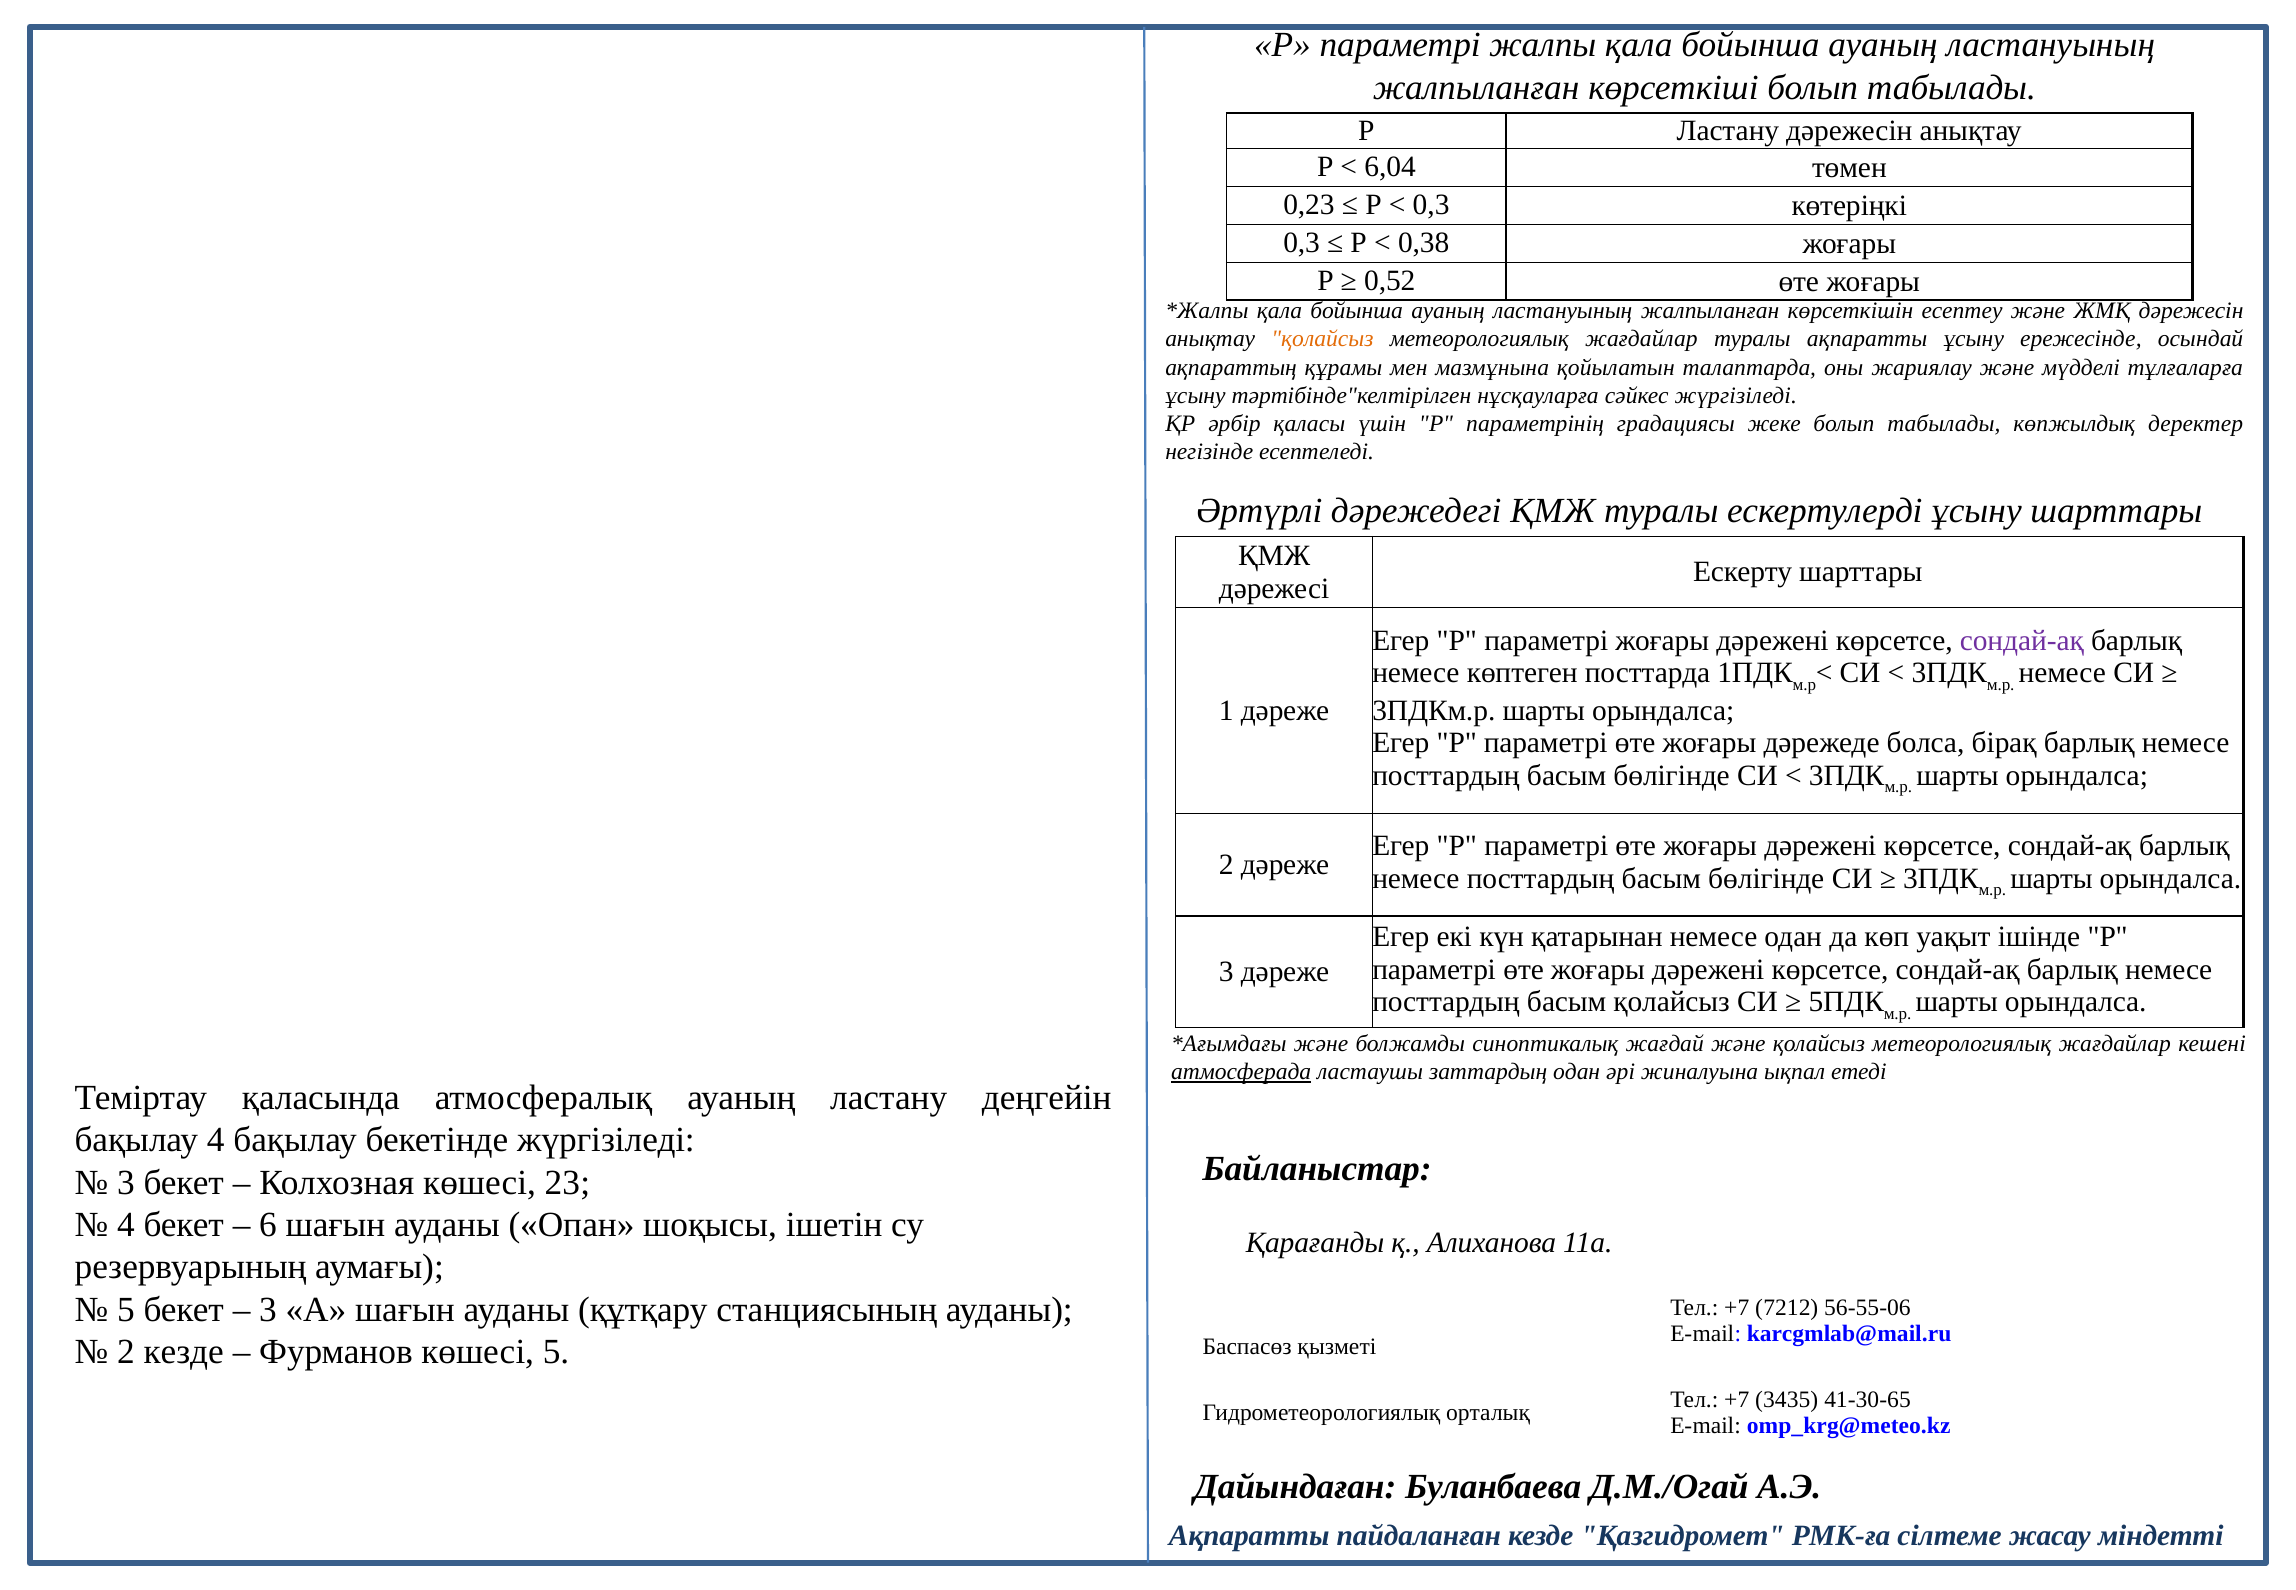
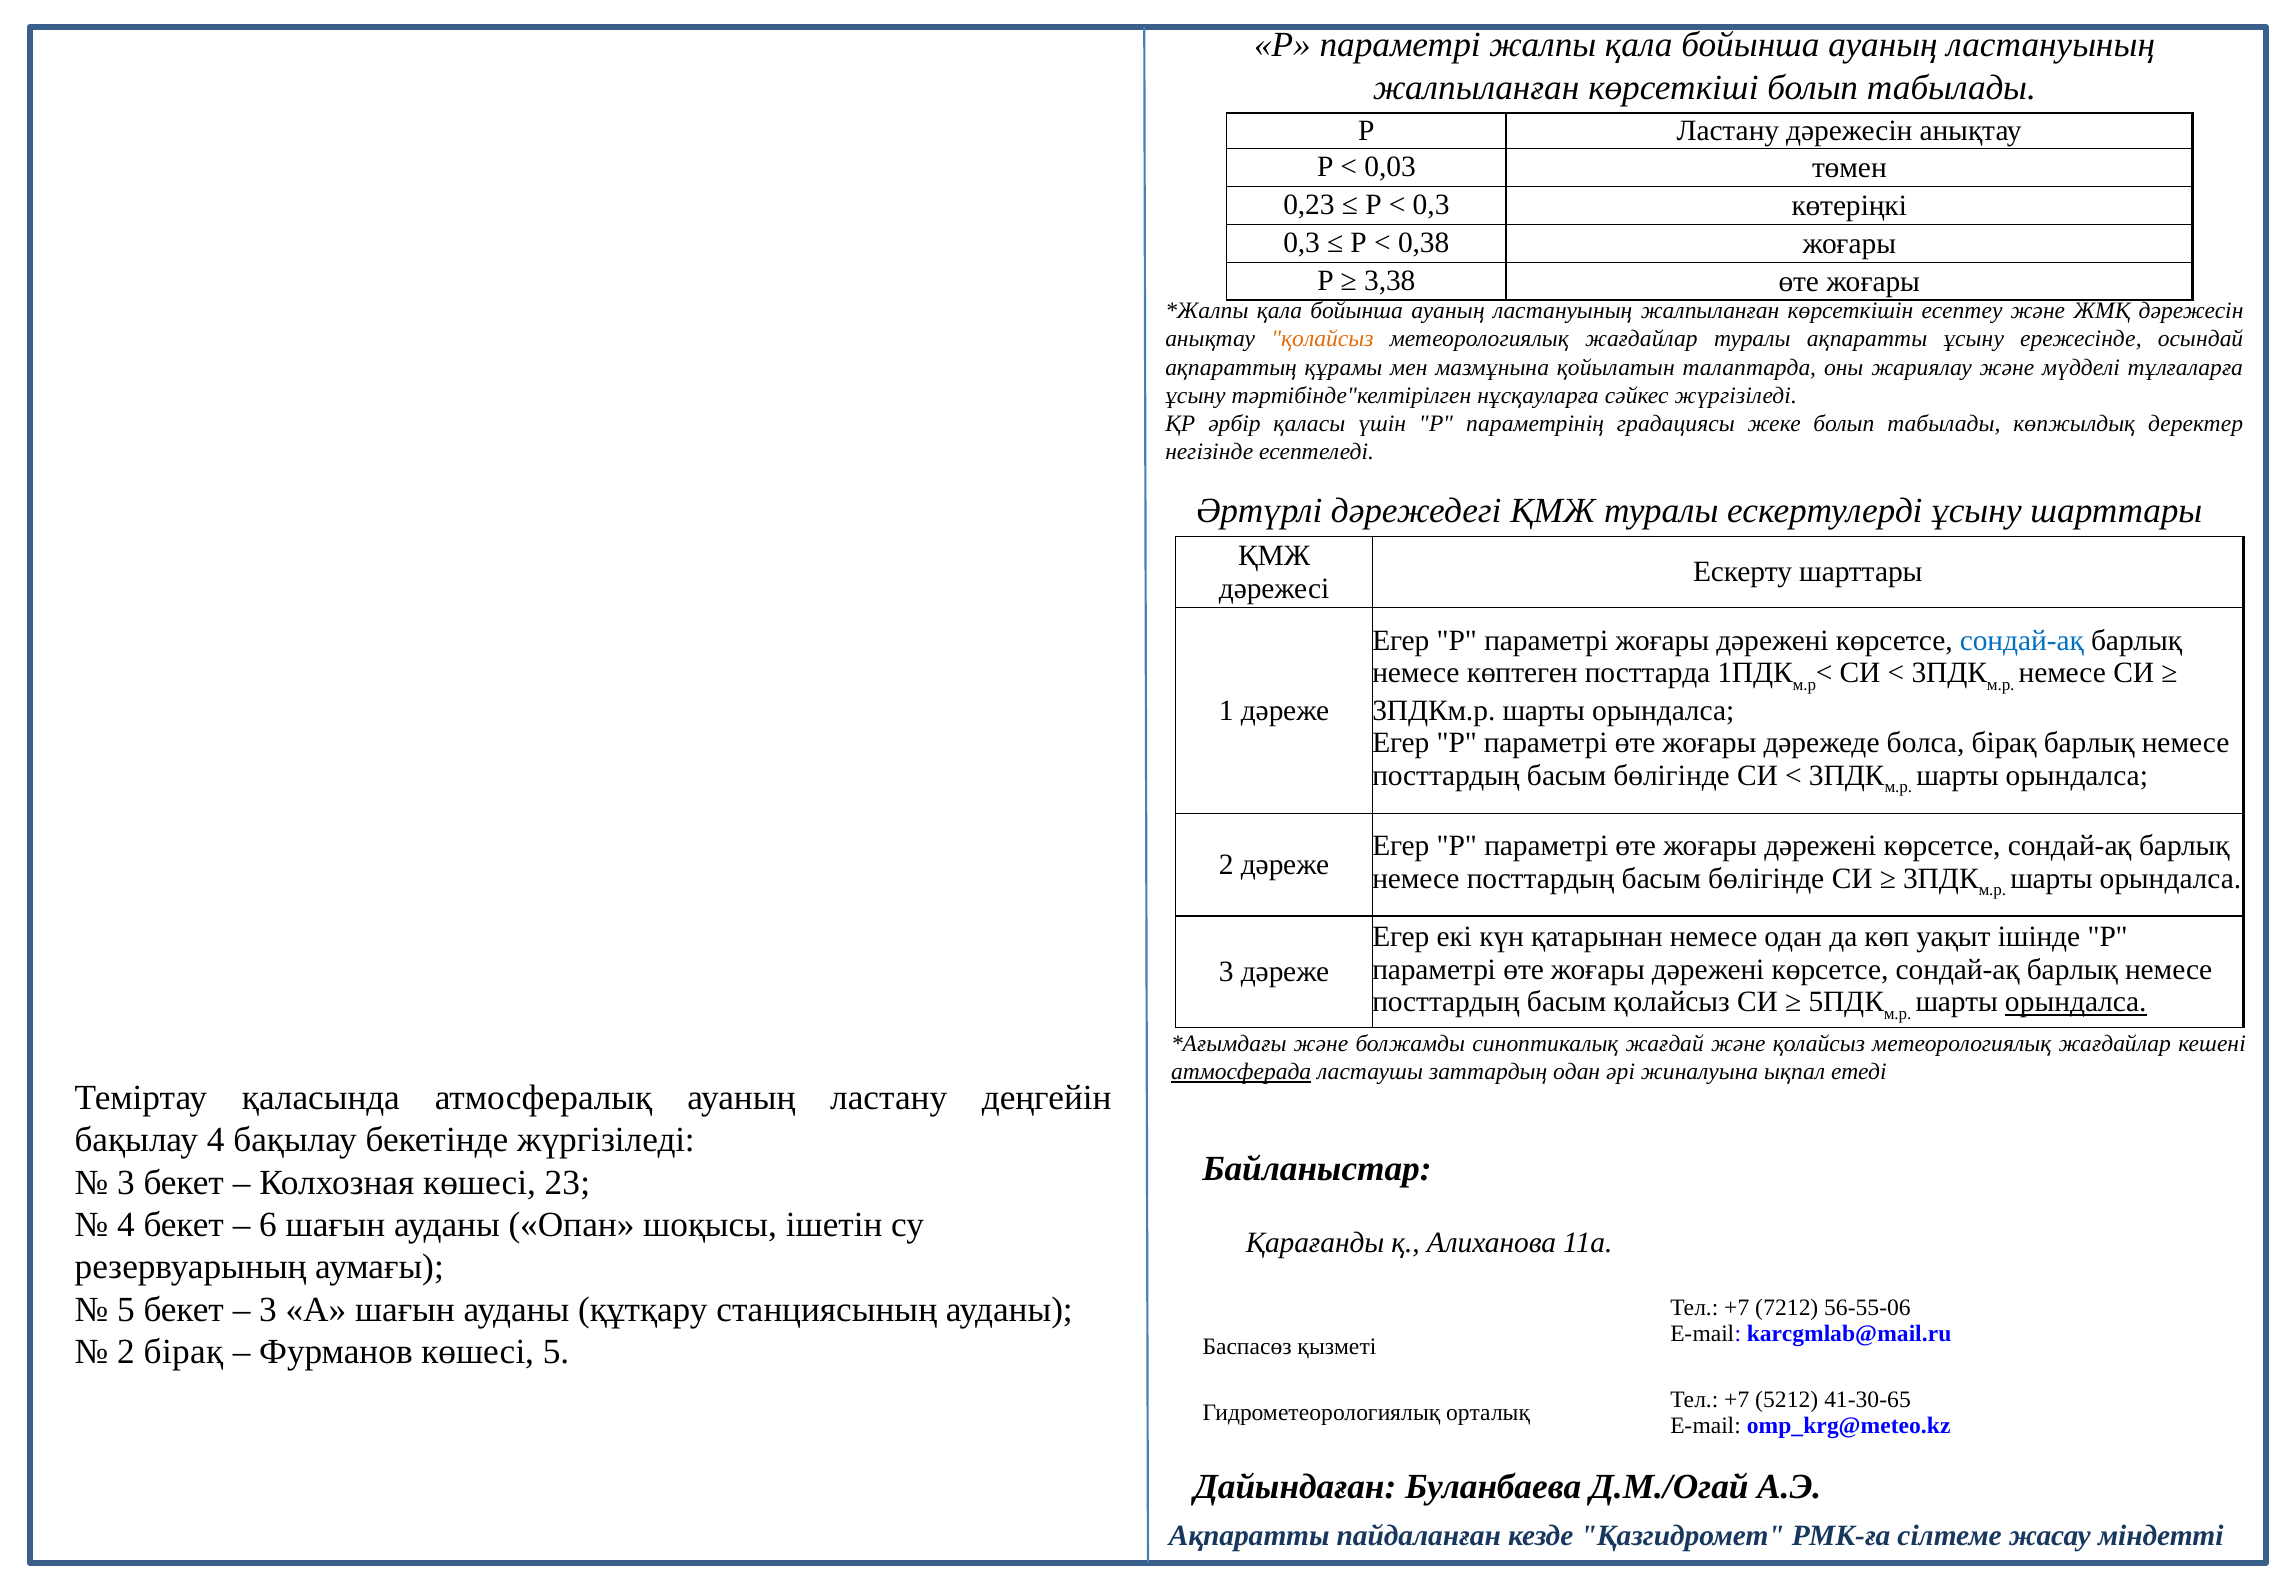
6,04: 6,04 -> 0,03
0,52: 0,52 -> 3,38
сондай-ақ at (2022, 641) colour: purple -> blue
орындалса at (2076, 1002) underline: none -> present
2 кезде: кезде -> бірақ
3435: 3435 -> 5212
